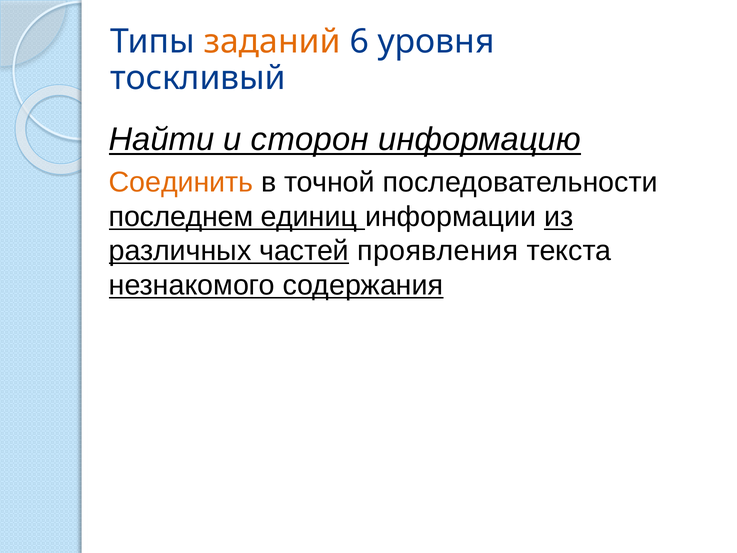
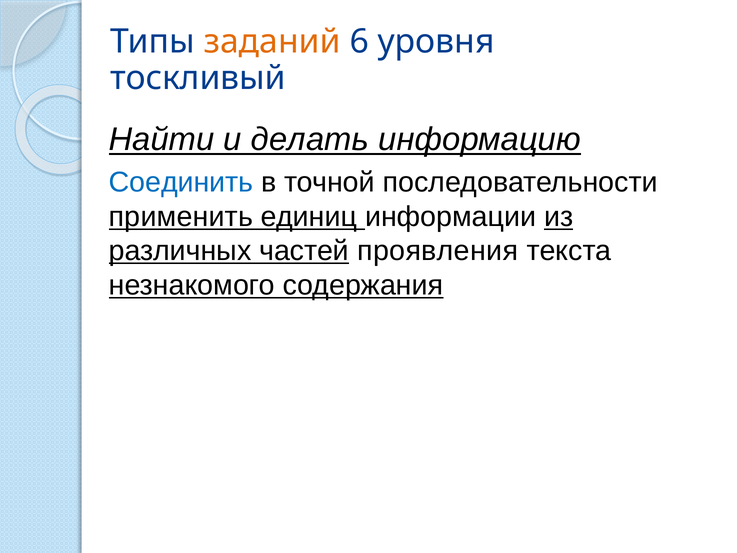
сторон: сторон -> делать
Соединить colour: orange -> blue
последнем: последнем -> применить
